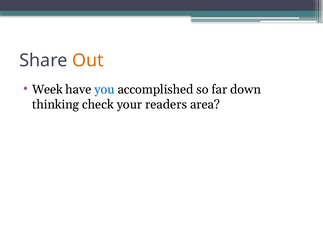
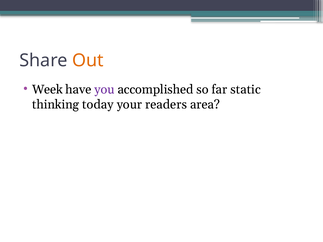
you colour: blue -> purple
down: down -> static
check: check -> today
